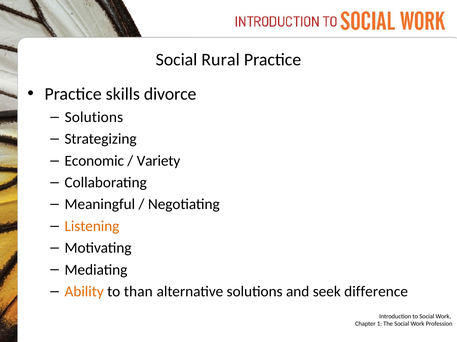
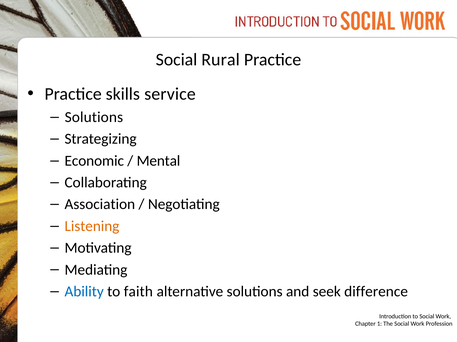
divorce: divorce -> service
Variety: Variety -> Mental
Meaningful: Meaningful -> Association
Ability colour: orange -> blue
than: than -> faith
